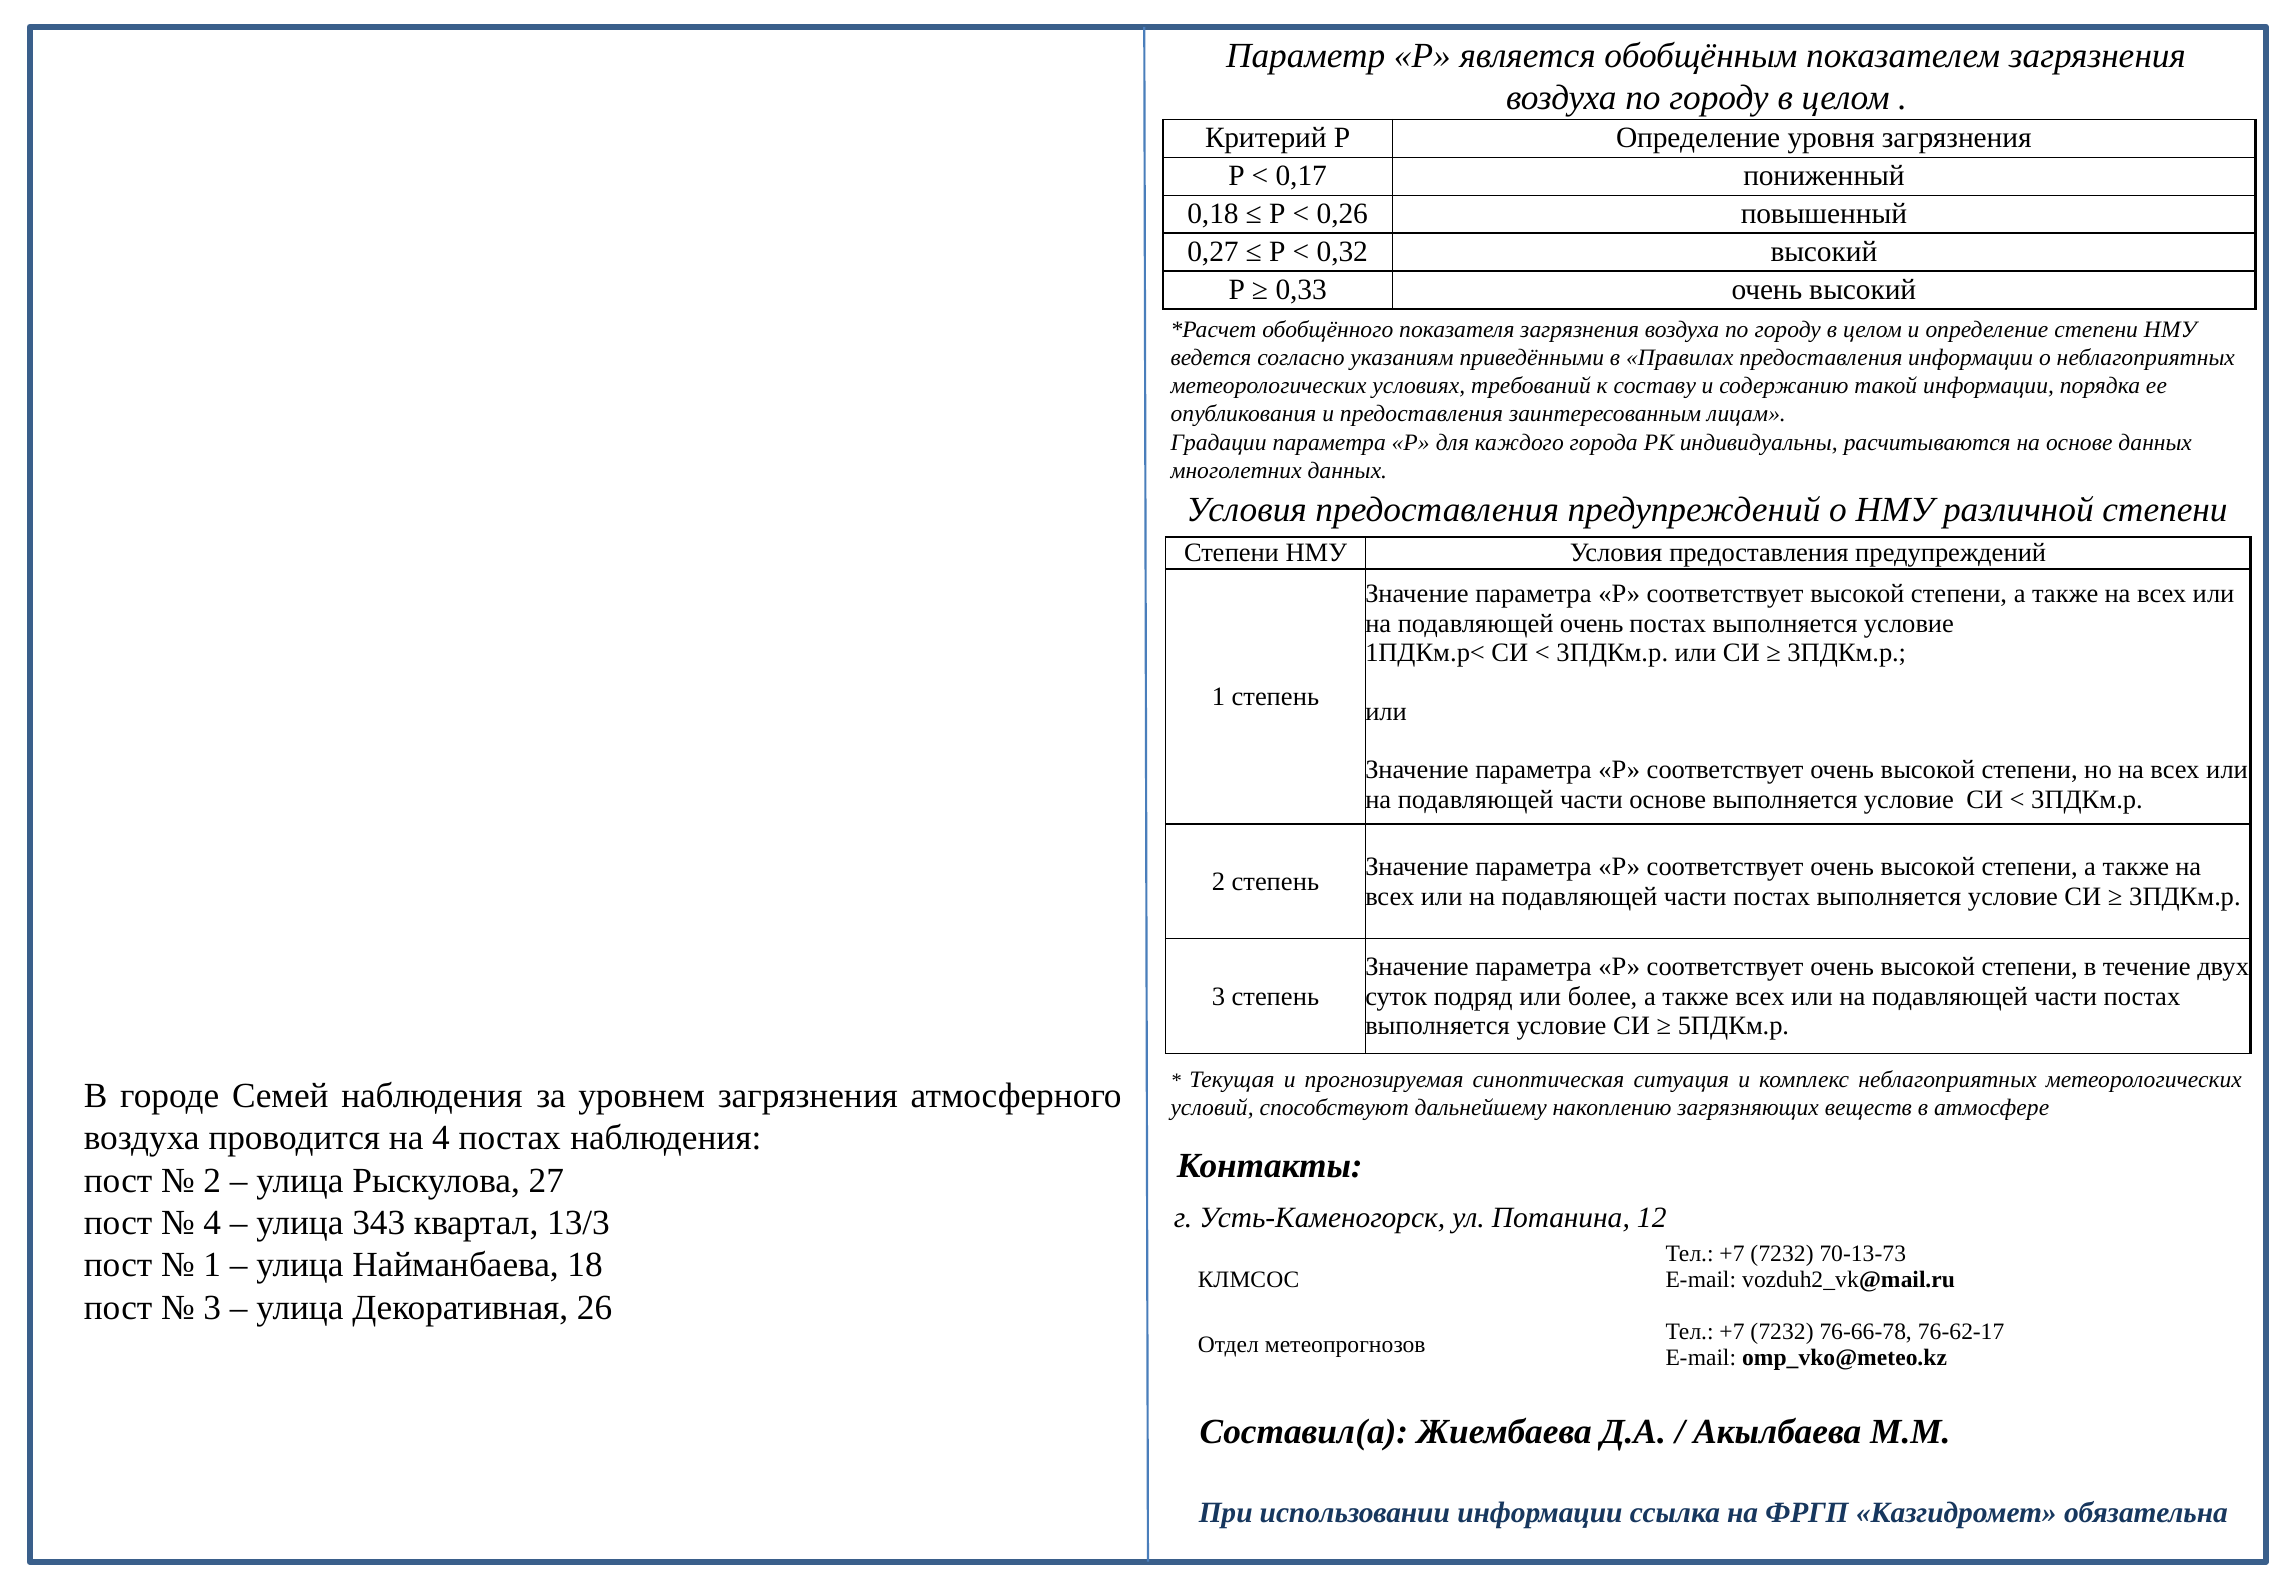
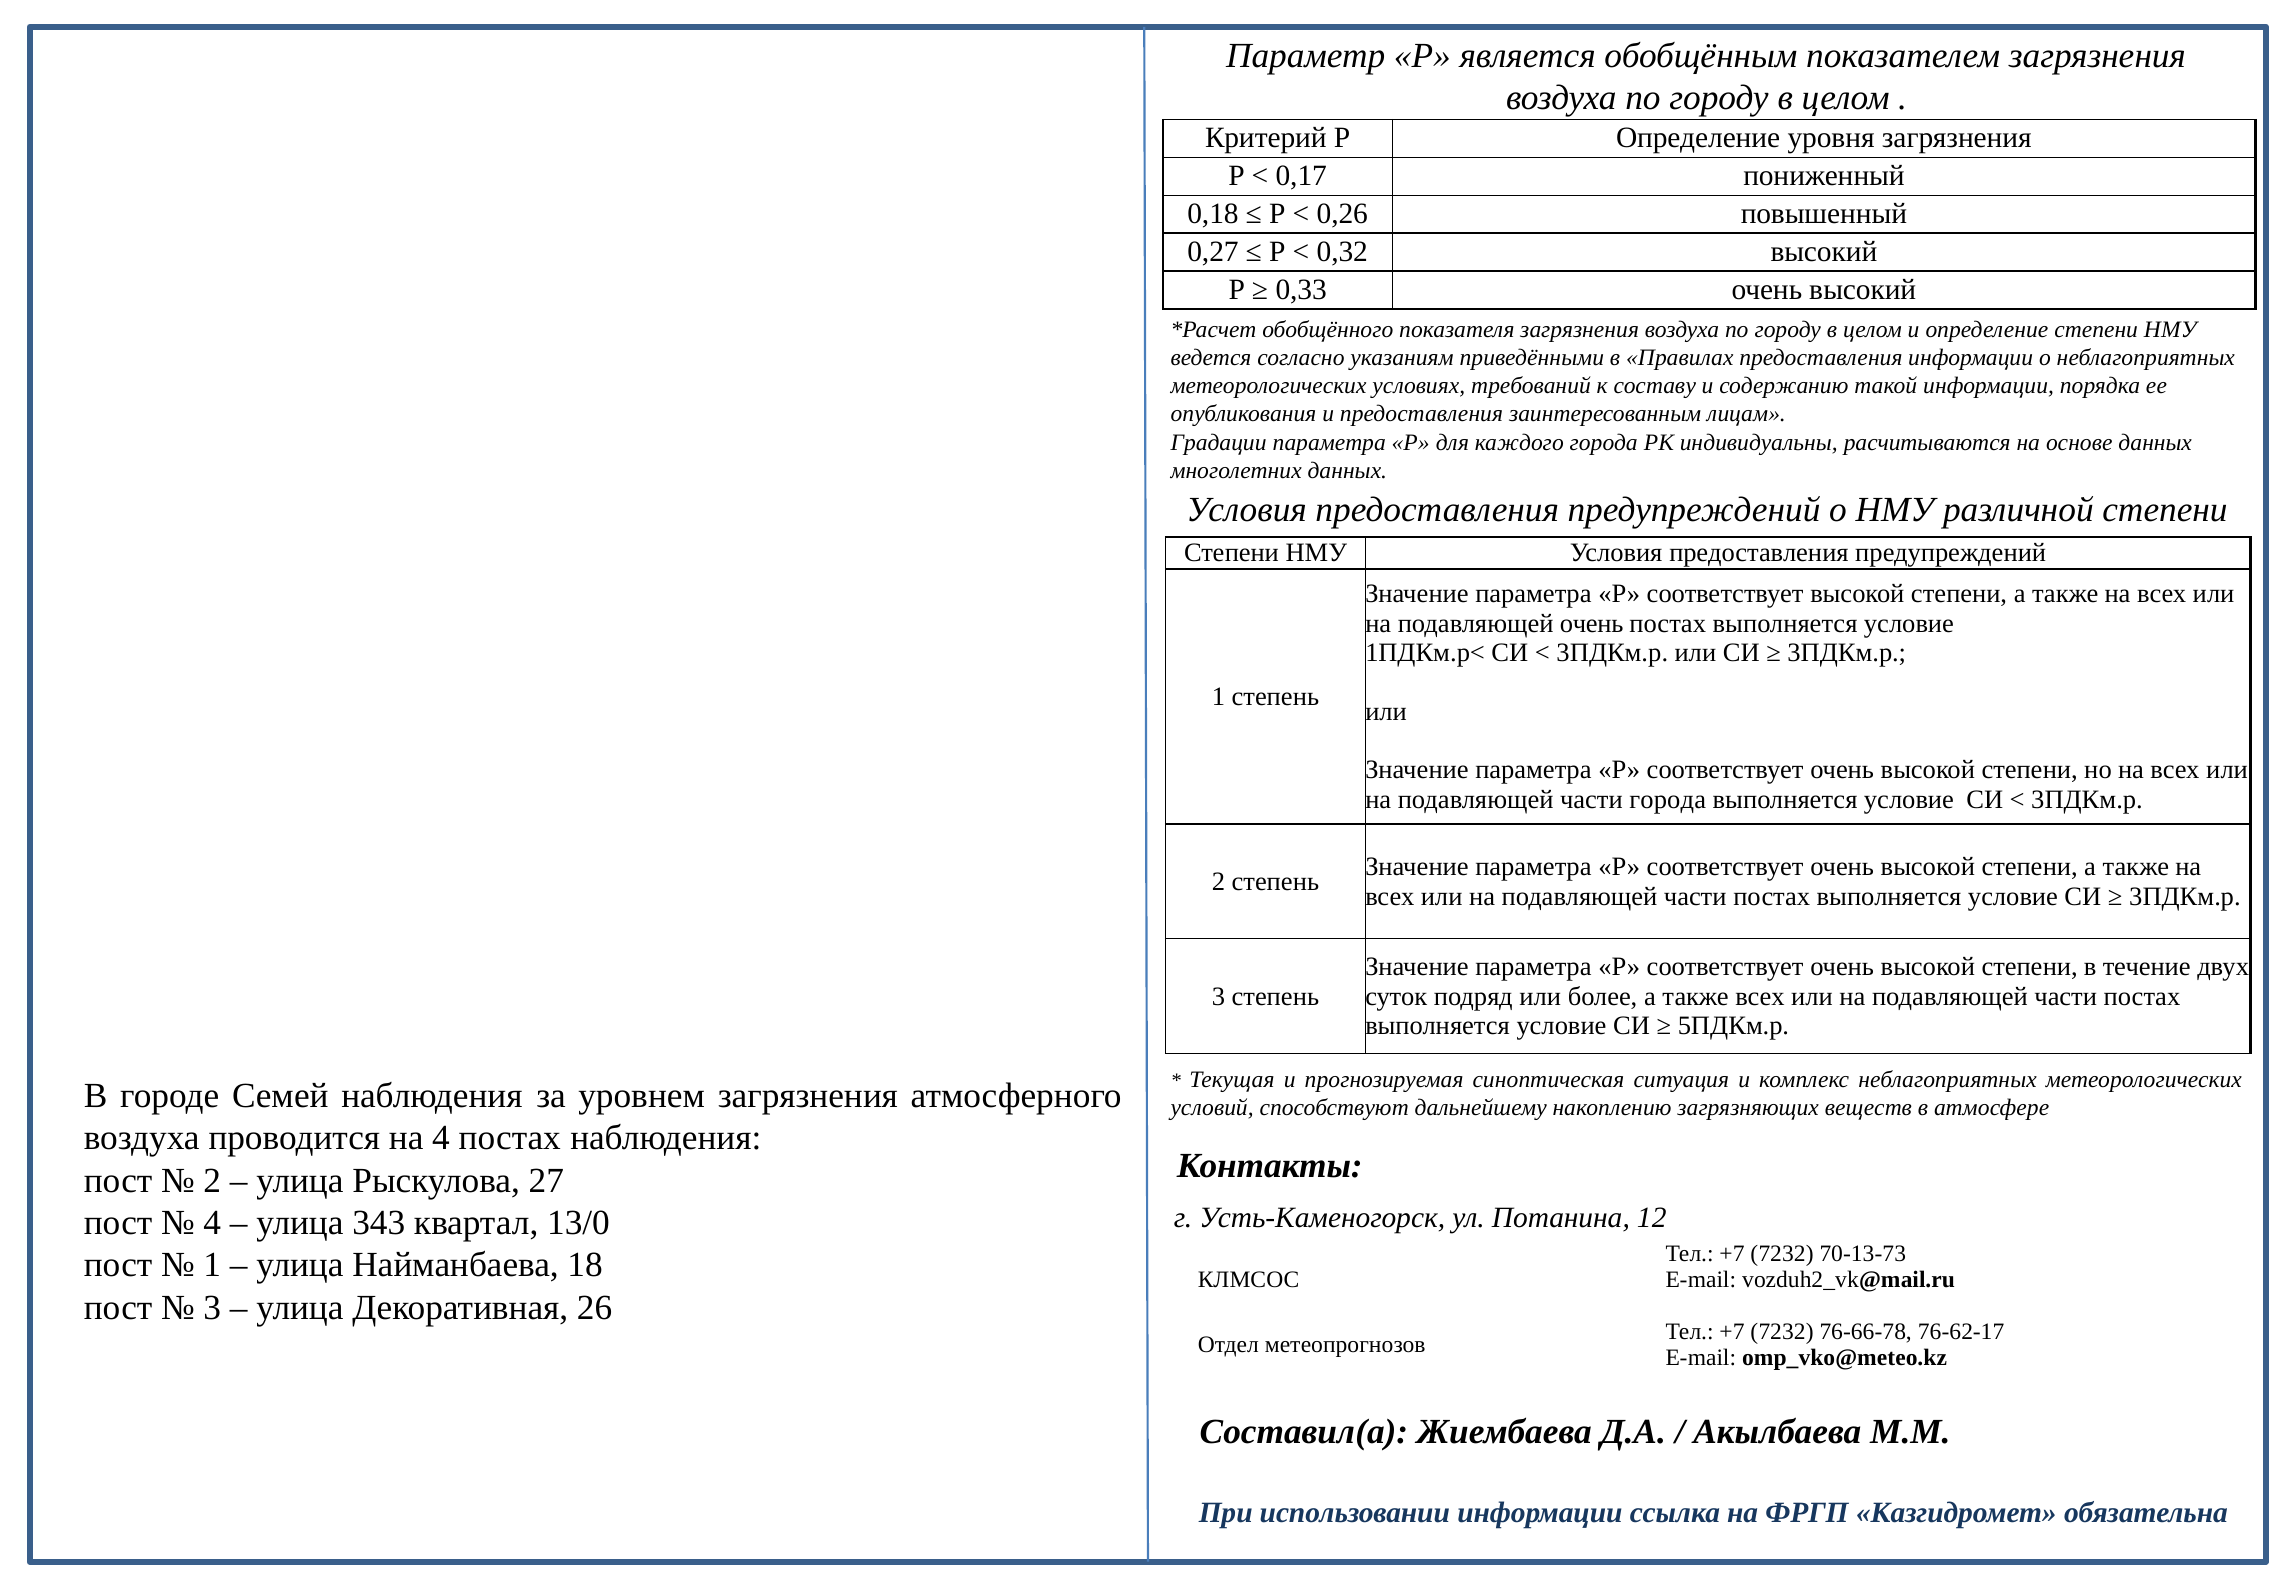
части основе: основе -> города
13/3: 13/3 -> 13/0
